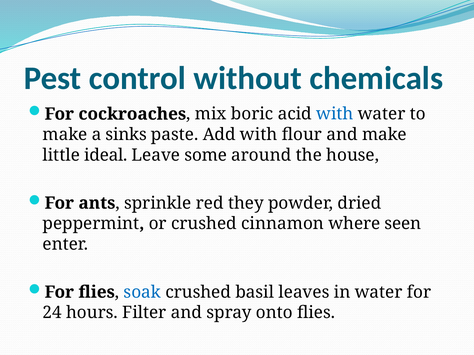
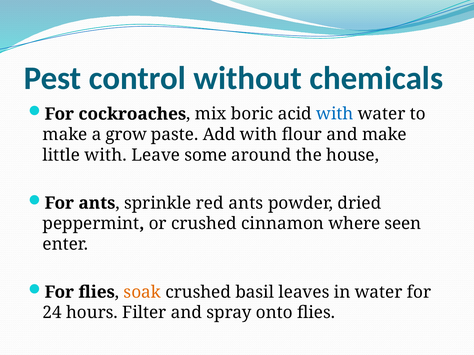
sinks: sinks -> grow
little ideal: ideal -> with
red they: they -> ants
soak colour: blue -> orange
